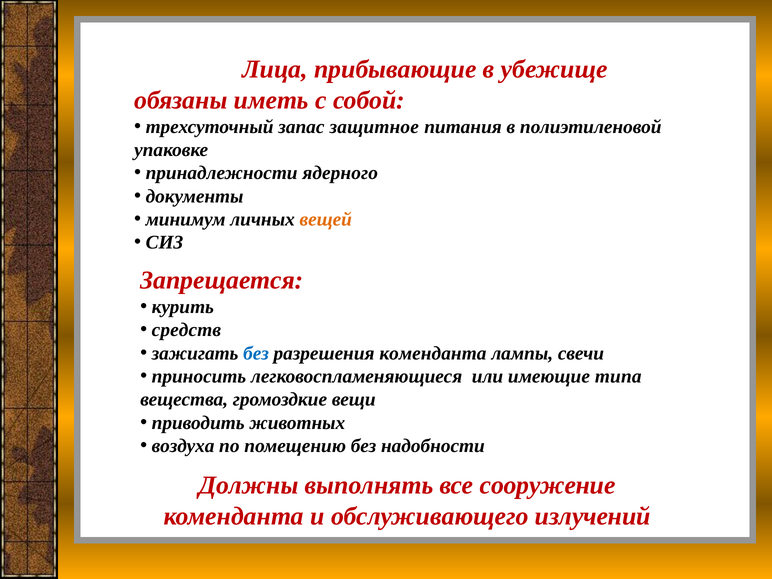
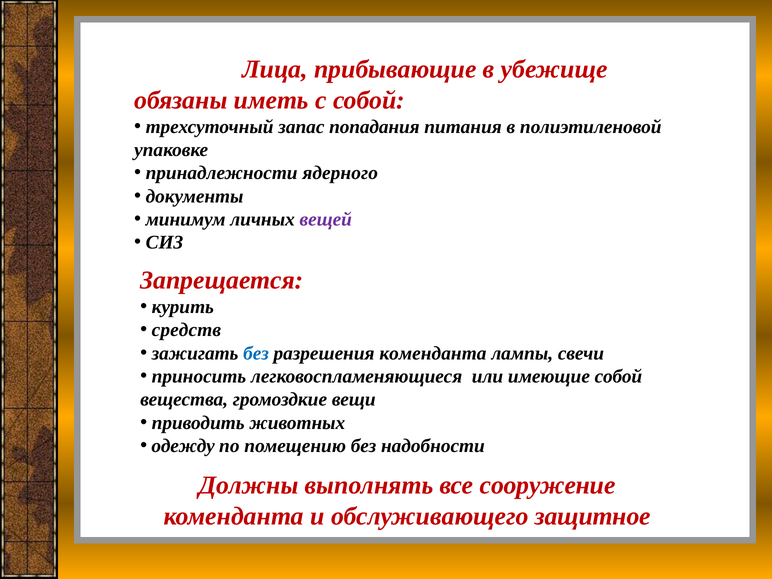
защитное: защитное -> попадания
вещей colour: orange -> purple
имеющие типа: типа -> собой
воздуха: воздуха -> одежду
излучений: излучений -> защитное
